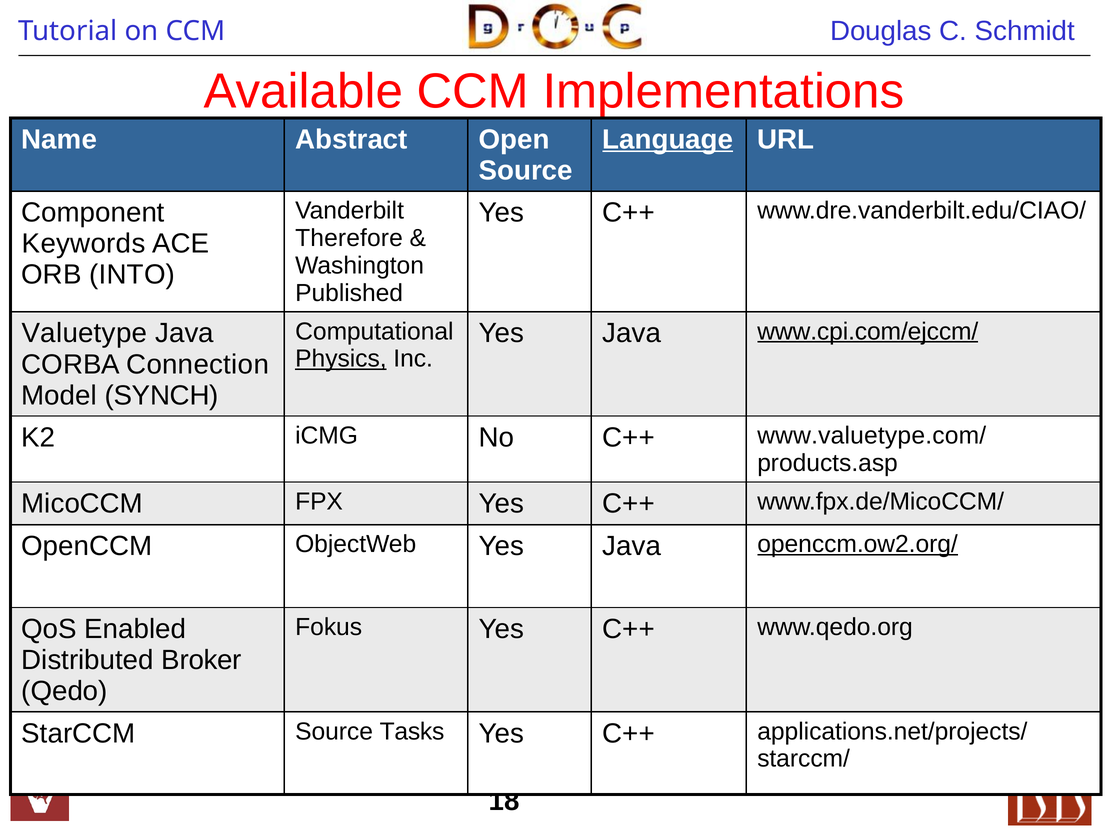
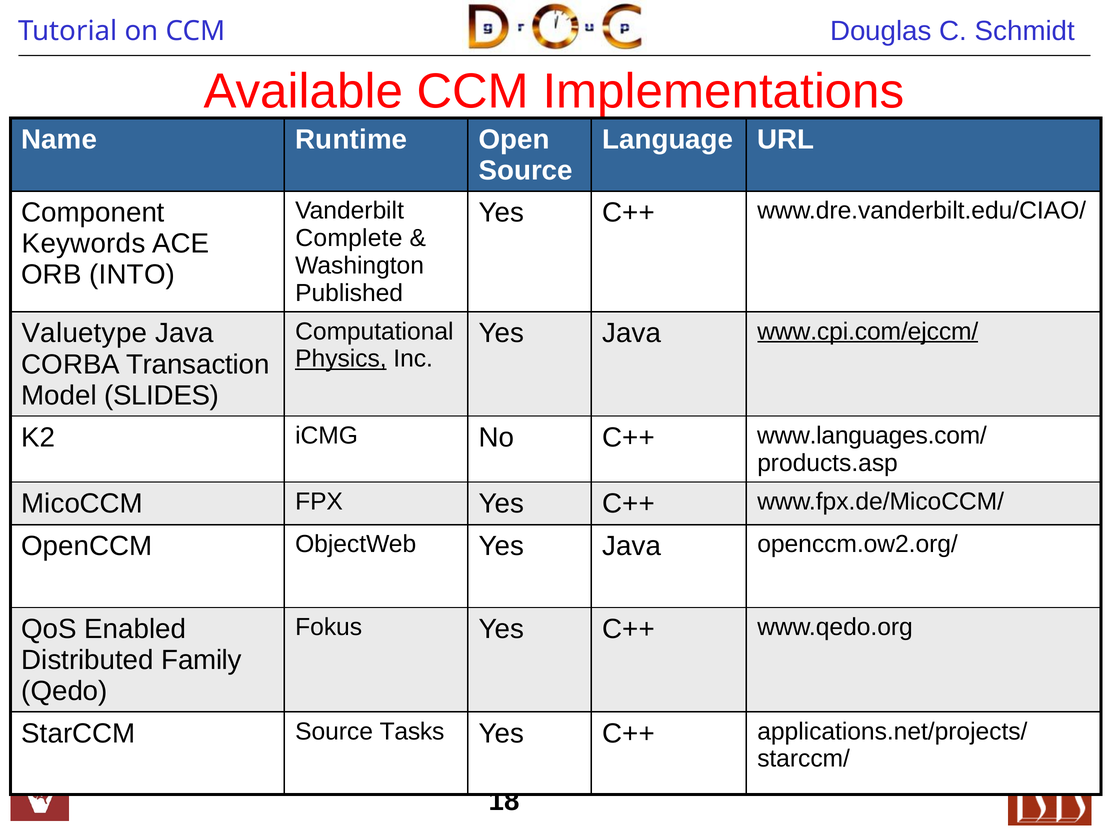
Abstract: Abstract -> Runtime
Language underline: present -> none
Therefore: Therefore -> Complete
Connection: Connection -> Transaction
SYNCH: SYNCH -> SLIDES
www.valuetype.com/: www.valuetype.com/ -> www.languages.com/
openccm.ow2.org/ underline: present -> none
Broker: Broker -> Family
